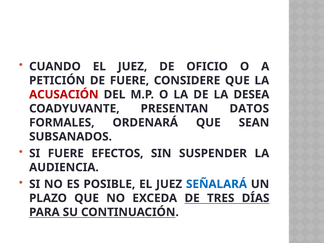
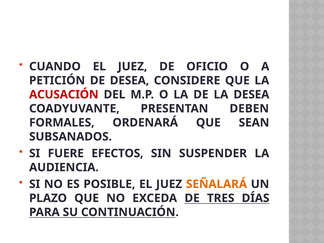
DE FUERE: FUERE -> DESEA
DATOS: DATOS -> DEBEN
SEÑALARÁ colour: blue -> orange
